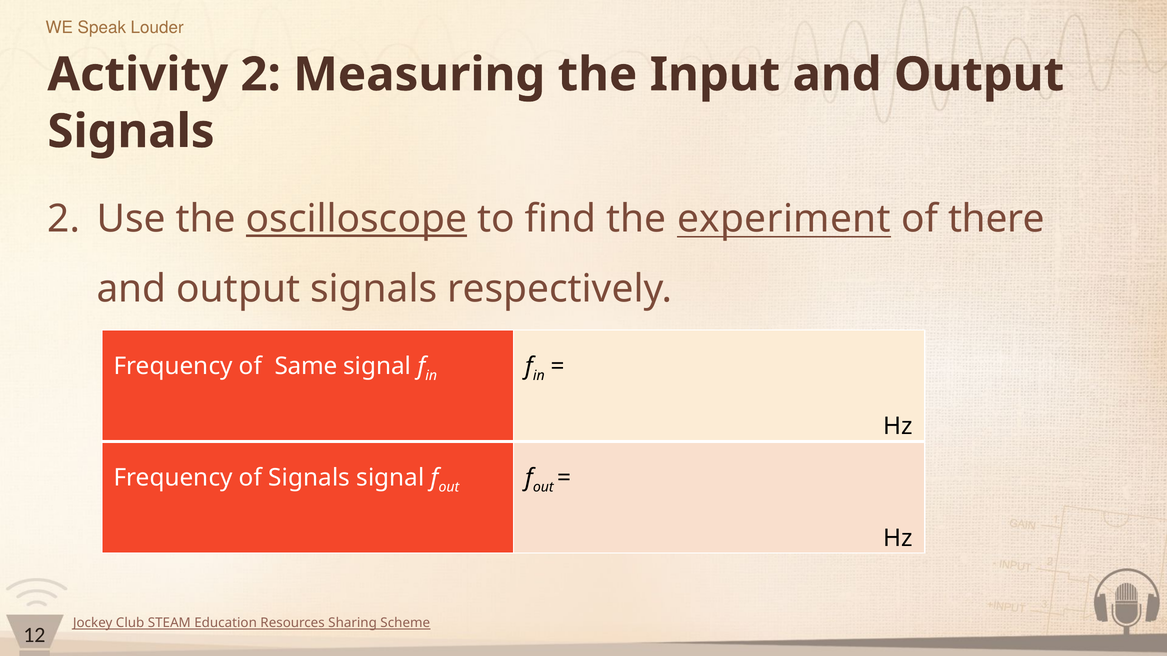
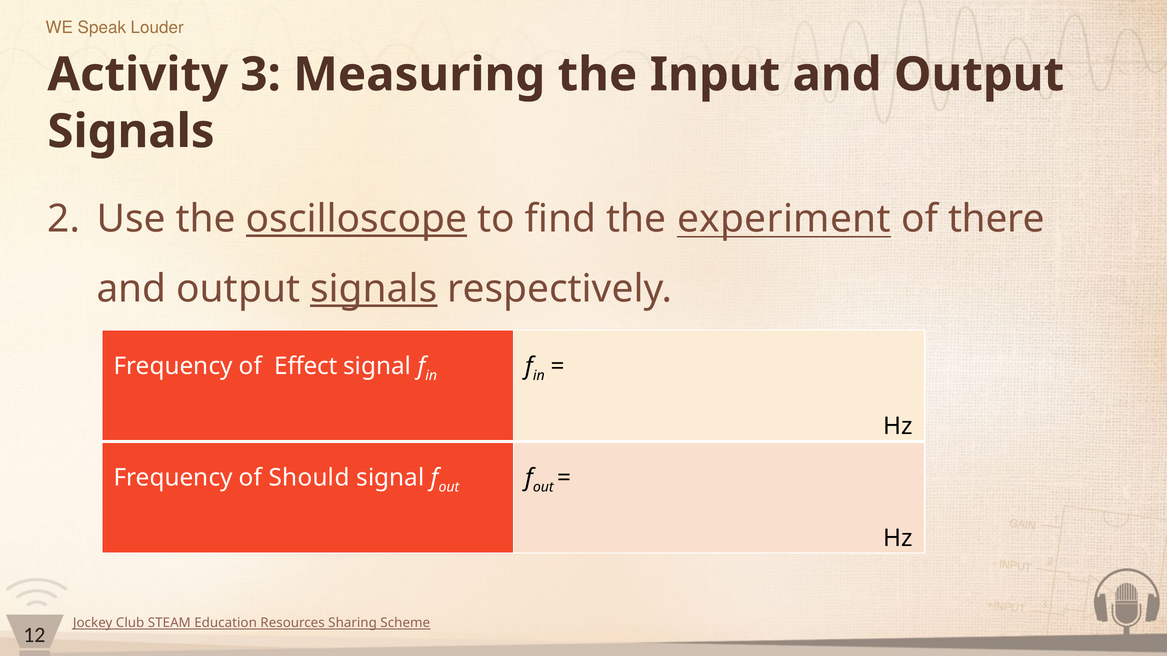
Activity 2: 2 -> 3
signals at (374, 289) underline: none -> present
Same: Same -> Effect
of Signals: Signals -> Should
